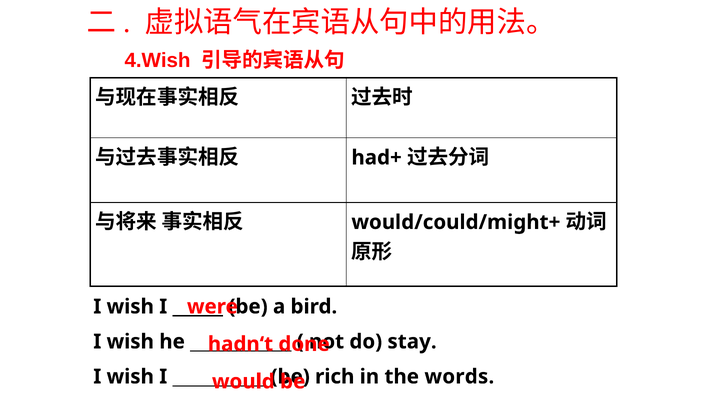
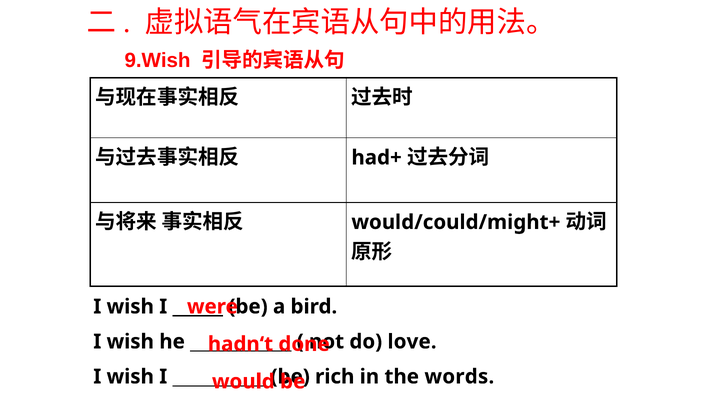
4.Wish: 4.Wish -> 9.Wish
stay: stay -> love
